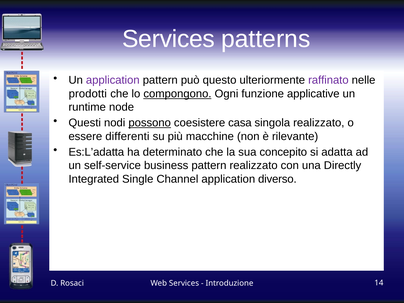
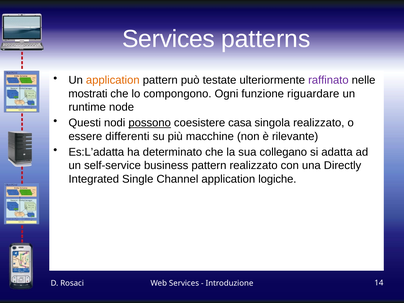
application at (113, 80) colour: purple -> orange
questo: questo -> testate
prodotti: prodotti -> mostrati
compongono underline: present -> none
applicative: applicative -> riguardare
concepito: concepito -> collegano
diverso: diverso -> logiche
